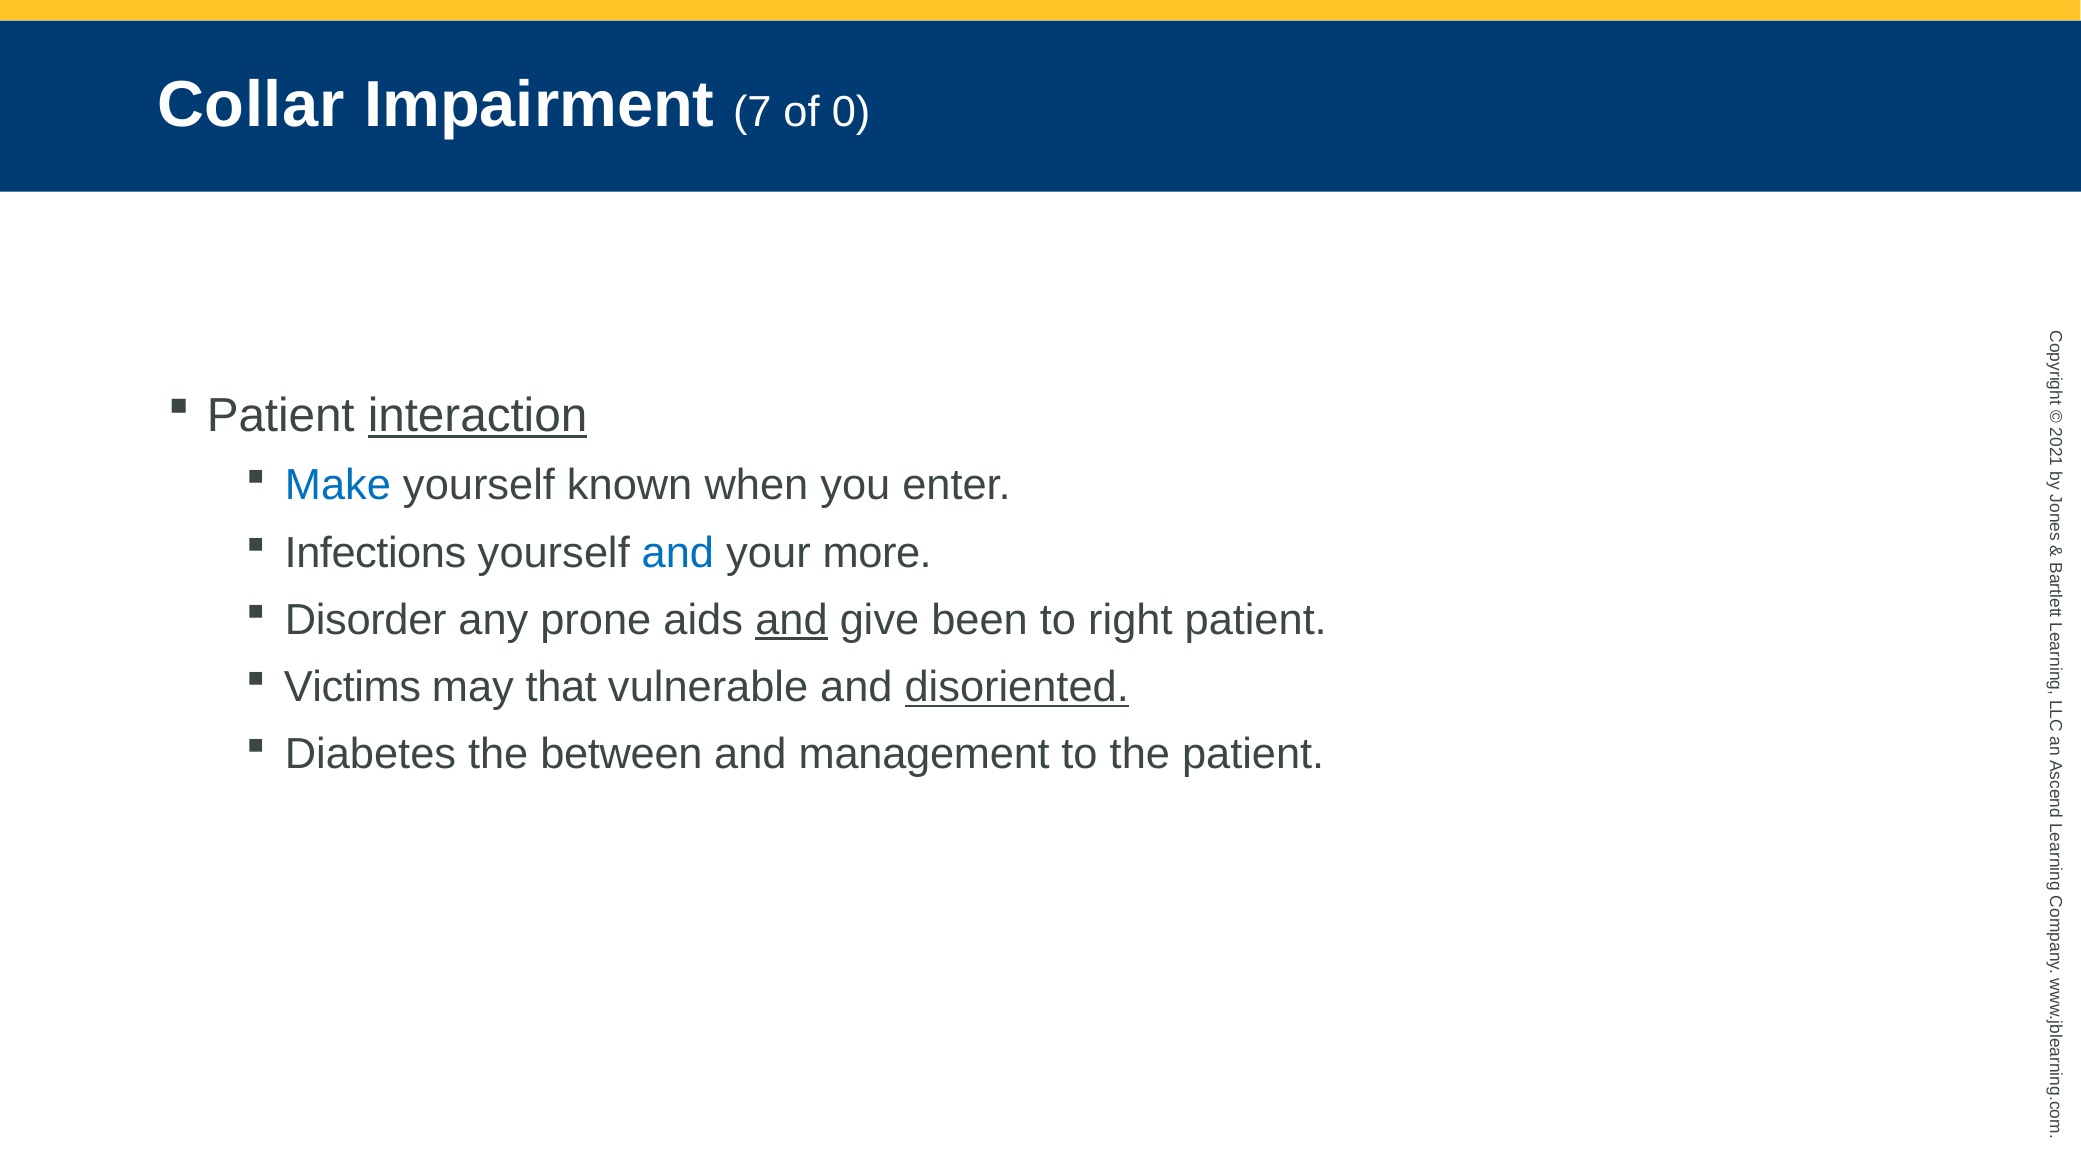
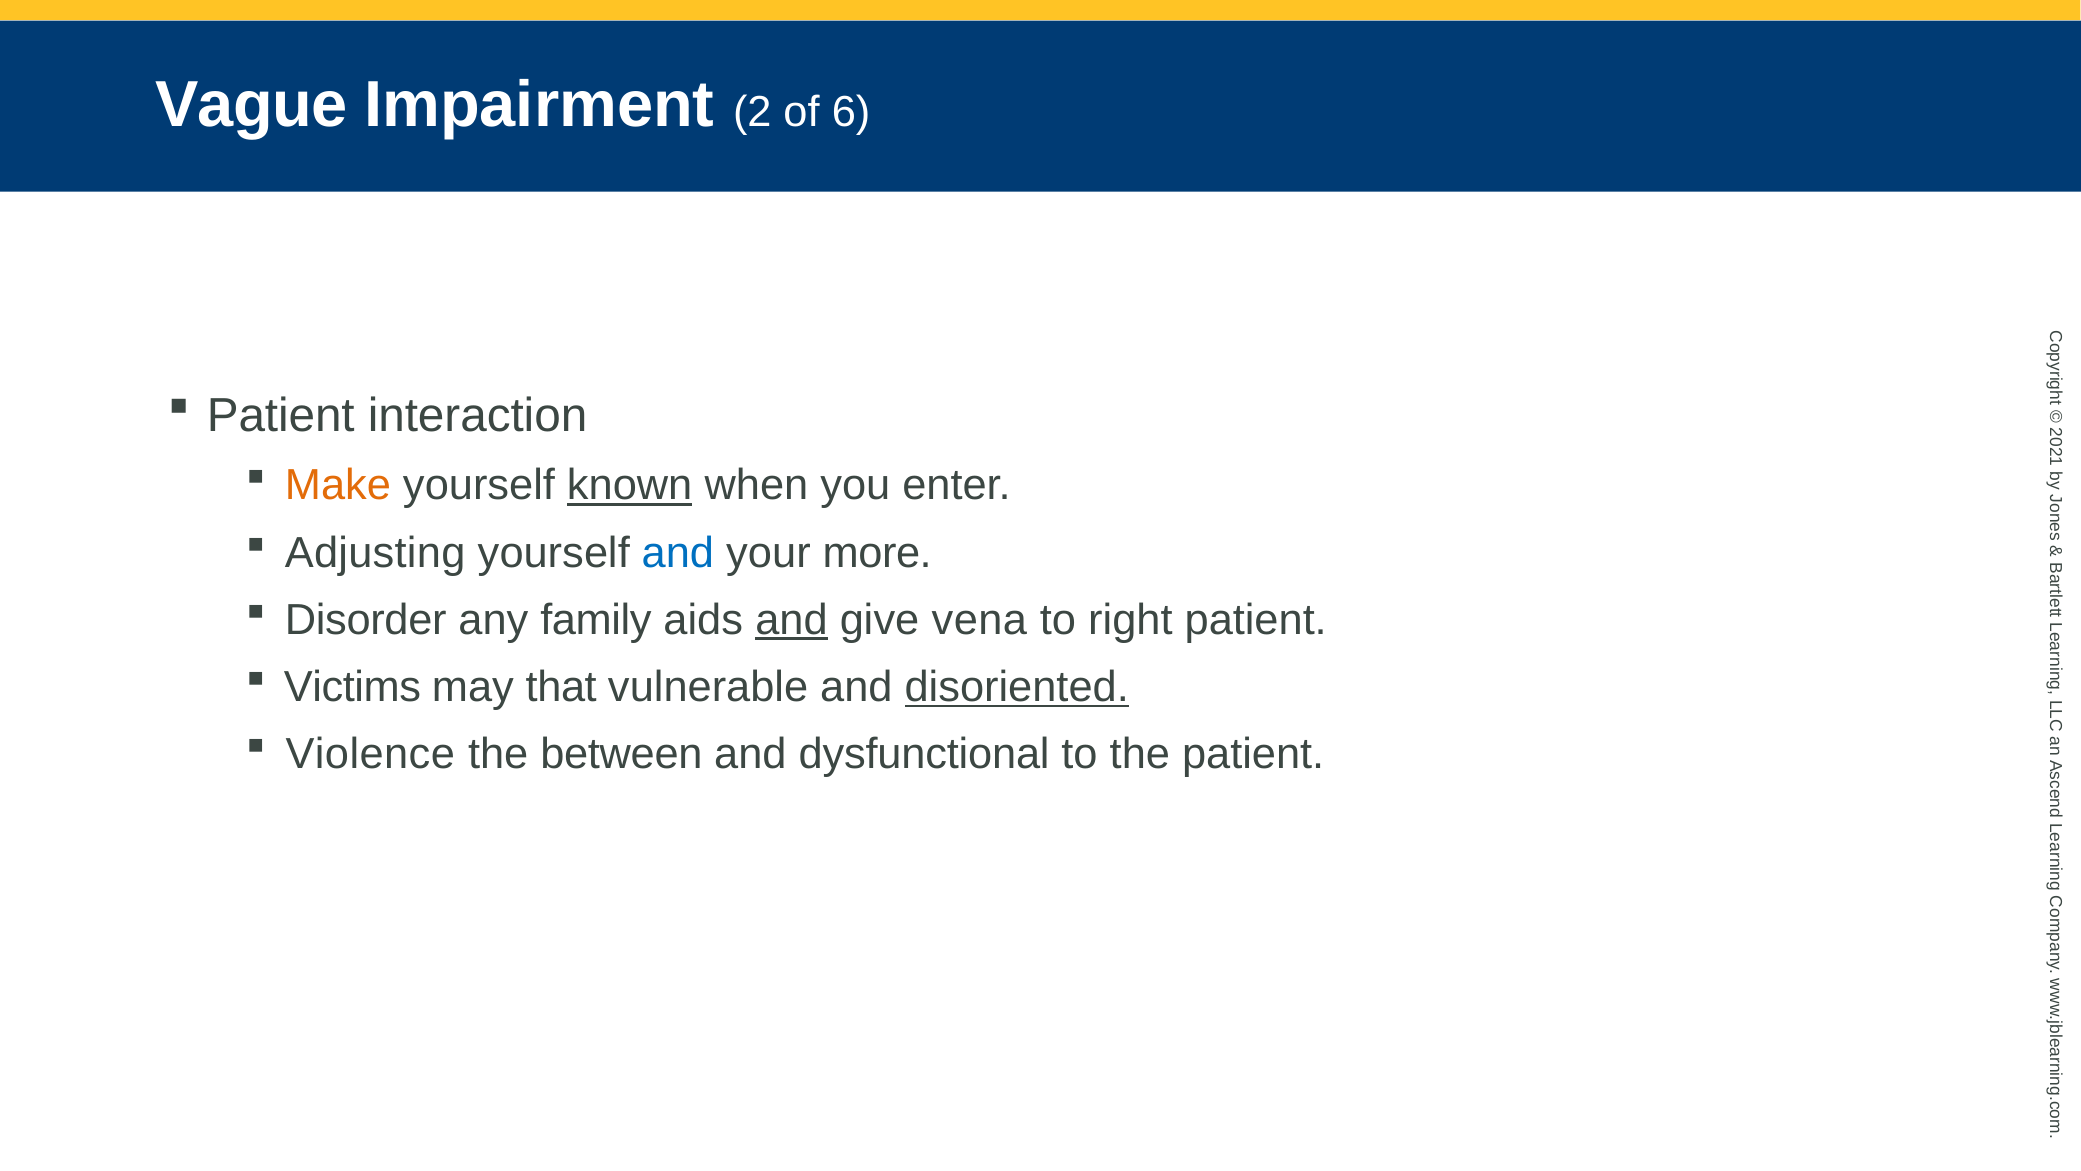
Collar: Collar -> Vague
Impairment 7: 7 -> 2
of 0: 0 -> 6
interaction underline: present -> none
Make colour: blue -> orange
known underline: none -> present
Infections: Infections -> Adjusting
prone: prone -> family
been: been -> vena
Diabetes: Diabetes -> Violence
management: management -> dysfunctional
